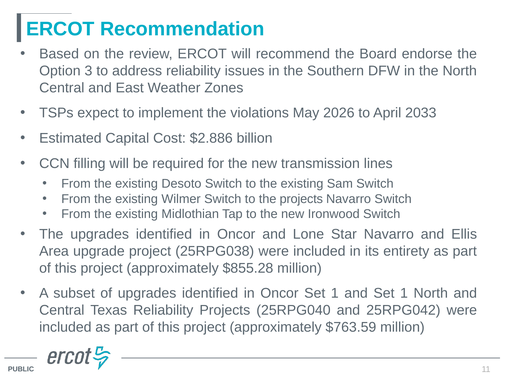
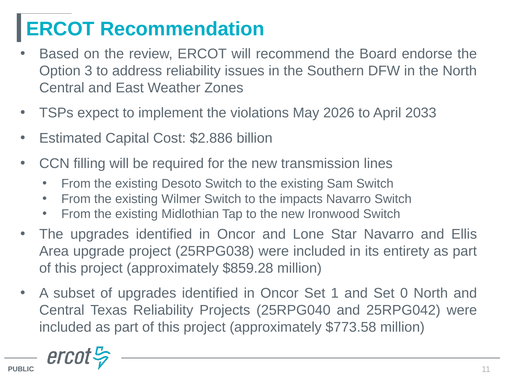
the projects: projects -> impacts
$855.28: $855.28 -> $859.28
and Set 1: 1 -> 0
$763.59: $763.59 -> $773.58
